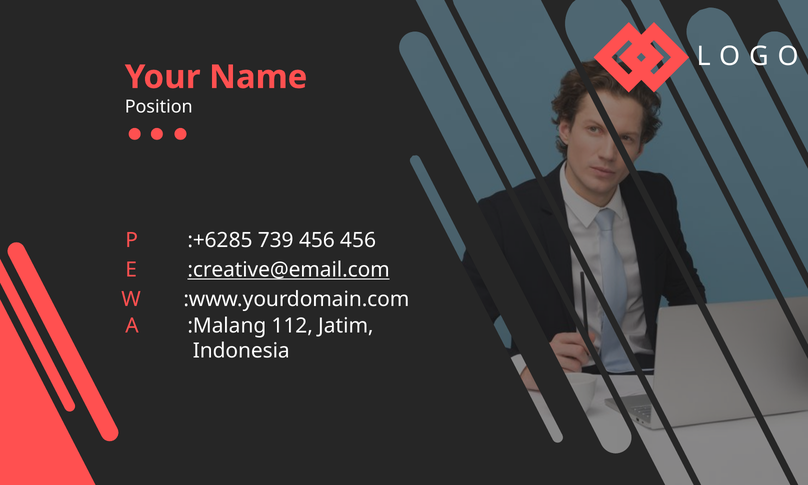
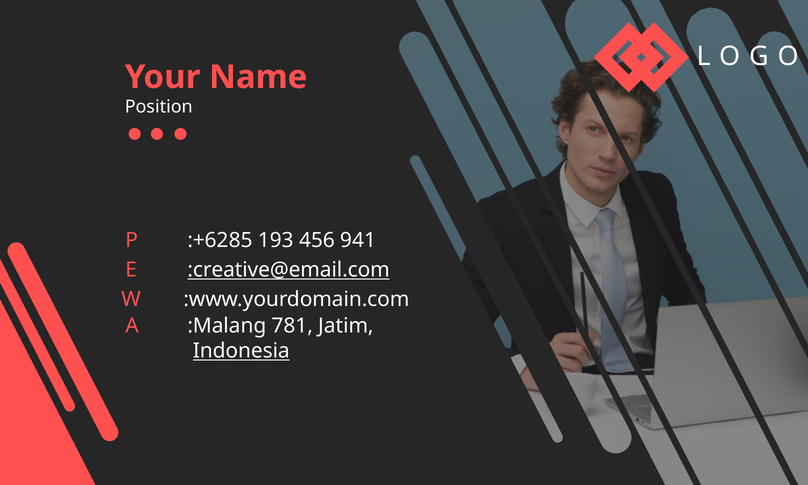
739: 739 -> 193
456 456: 456 -> 941
112: 112 -> 781
Indonesia underline: none -> present
